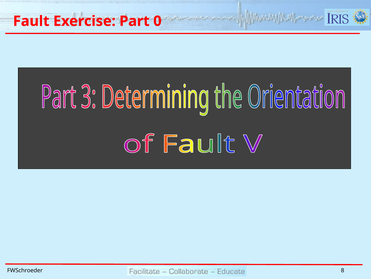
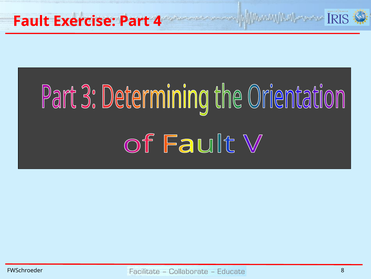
0: 0 -> 4
